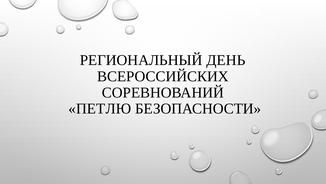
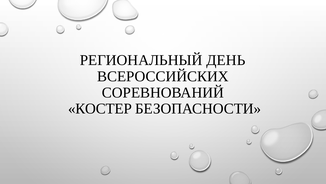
ПЕТЛЮ: ПЕТЛЮ -> КОСТЕР
